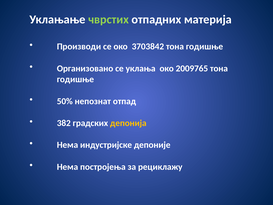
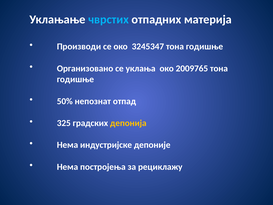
чврстих colour: light green -> light blue
3703842: 3703842 -> 3245347
382: 382 -> 325
